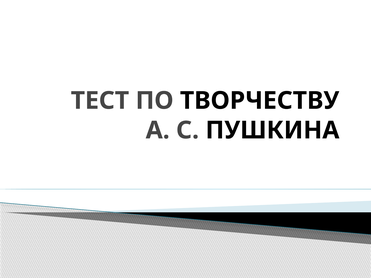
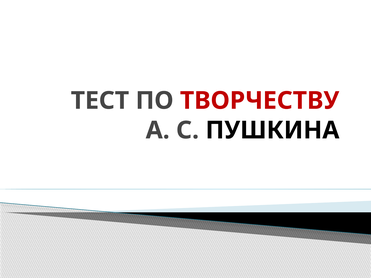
ТВОРЧЕСТВУ colour: black -> red
